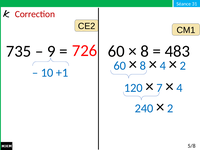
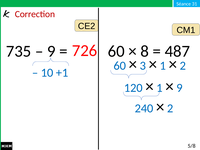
483: 483 -> 487
8 at (143, 66): 8 -> 3
4 at (163, 66): 4 -> 1
7 at (159, 88): 7 -> 1
4 at (179, 88): 4 -> 9
